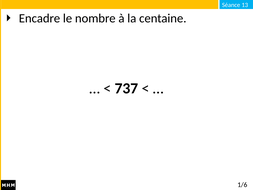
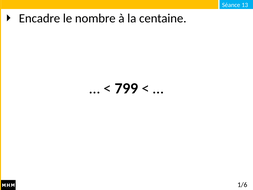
737: 737 -> 799
